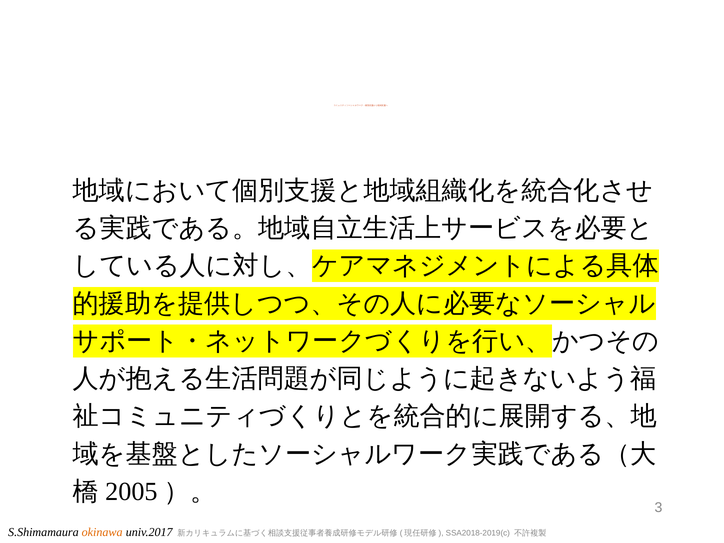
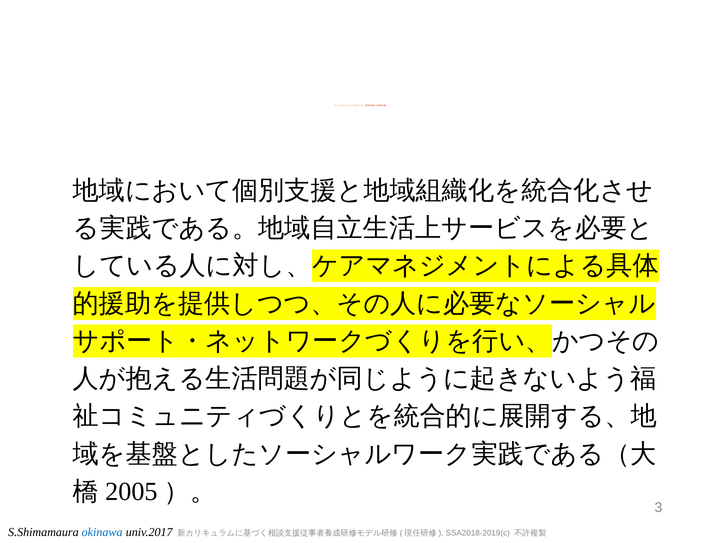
okinawa colour: orange -> blue
